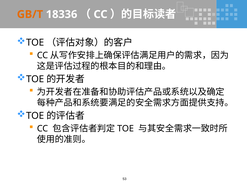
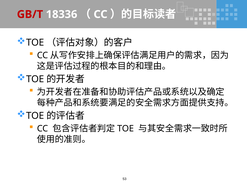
GB/T colour: orange -> red
